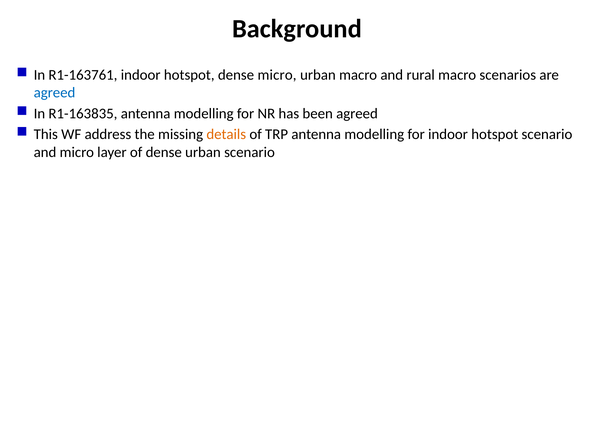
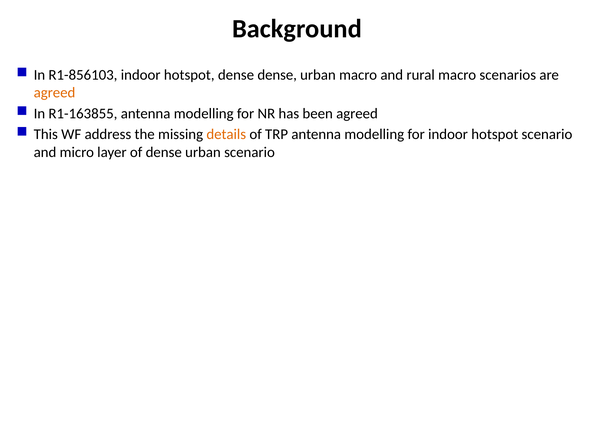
R1-163761: R1-163761 -> R1-856103
dense micro: micro -> dense
agreed at (54, 93) colour: blue -> orange
R1-163835: R1-163835 -> R1-163855
